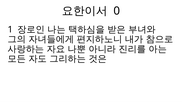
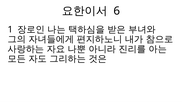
0: 0 -> 6
